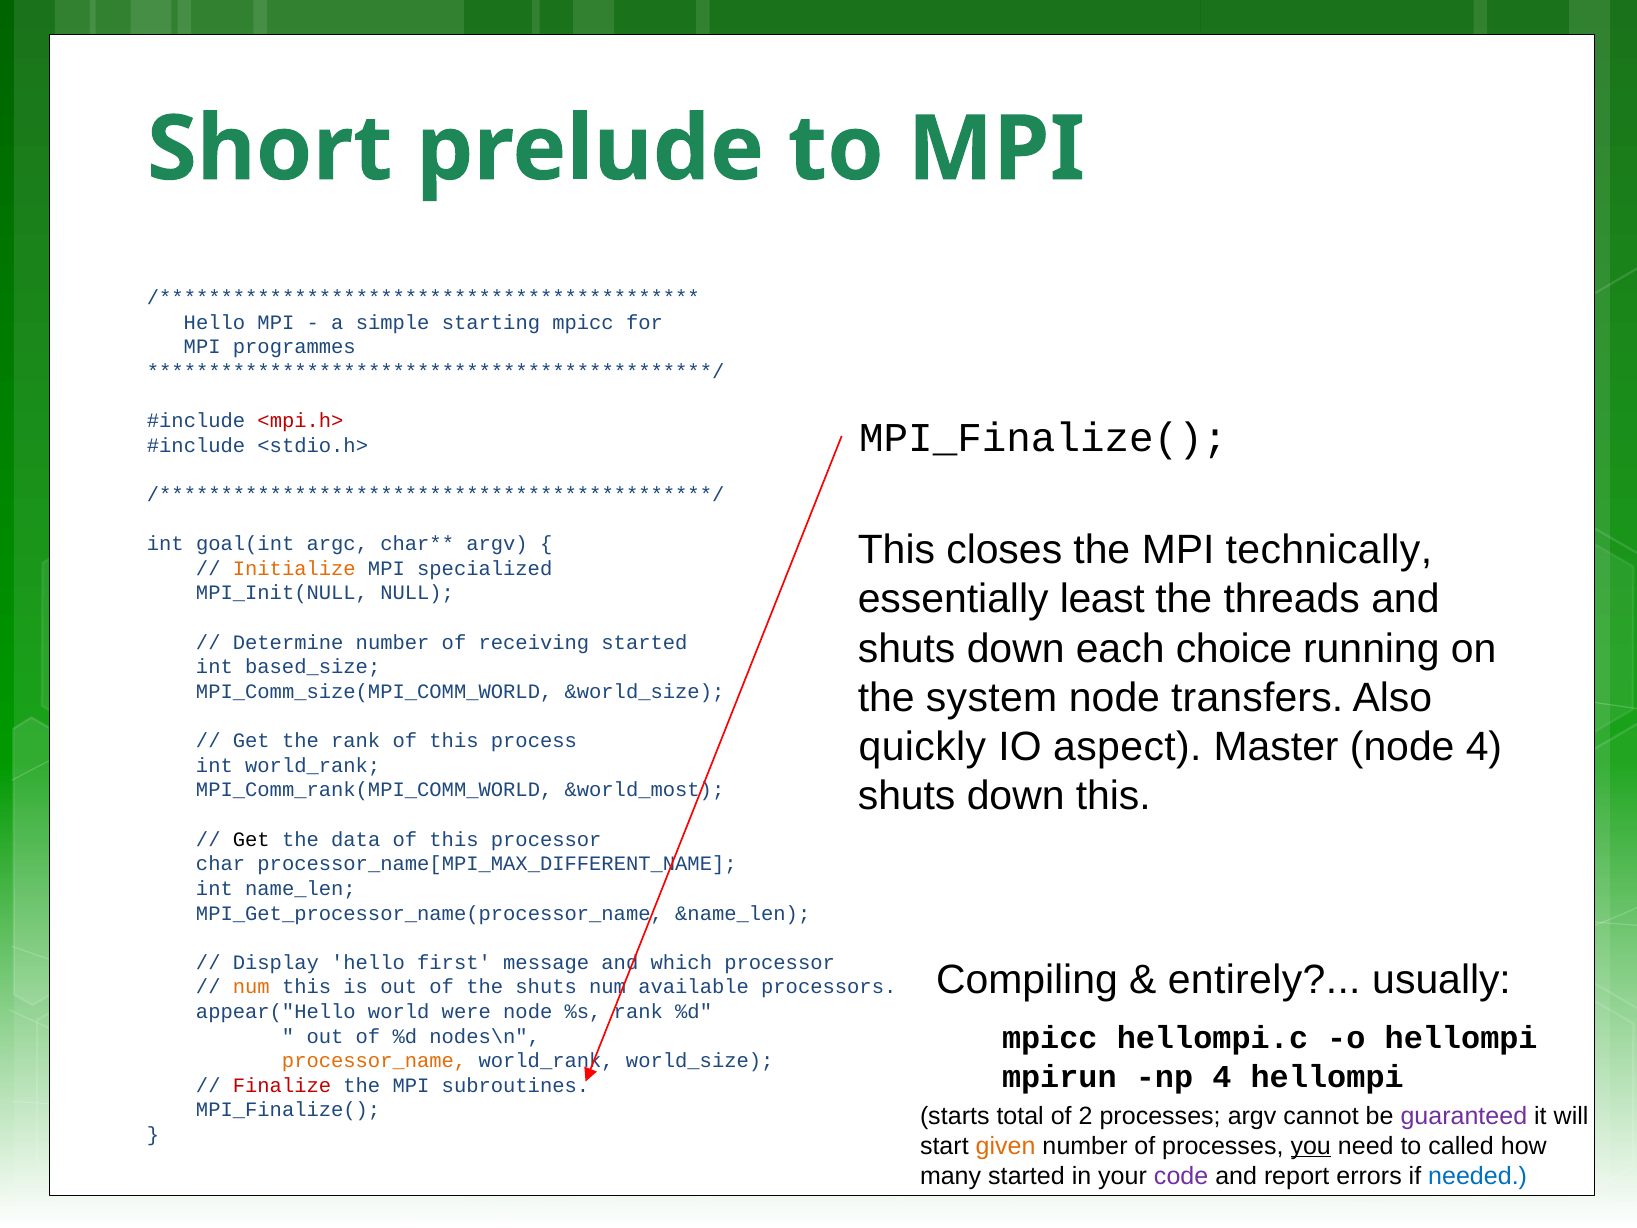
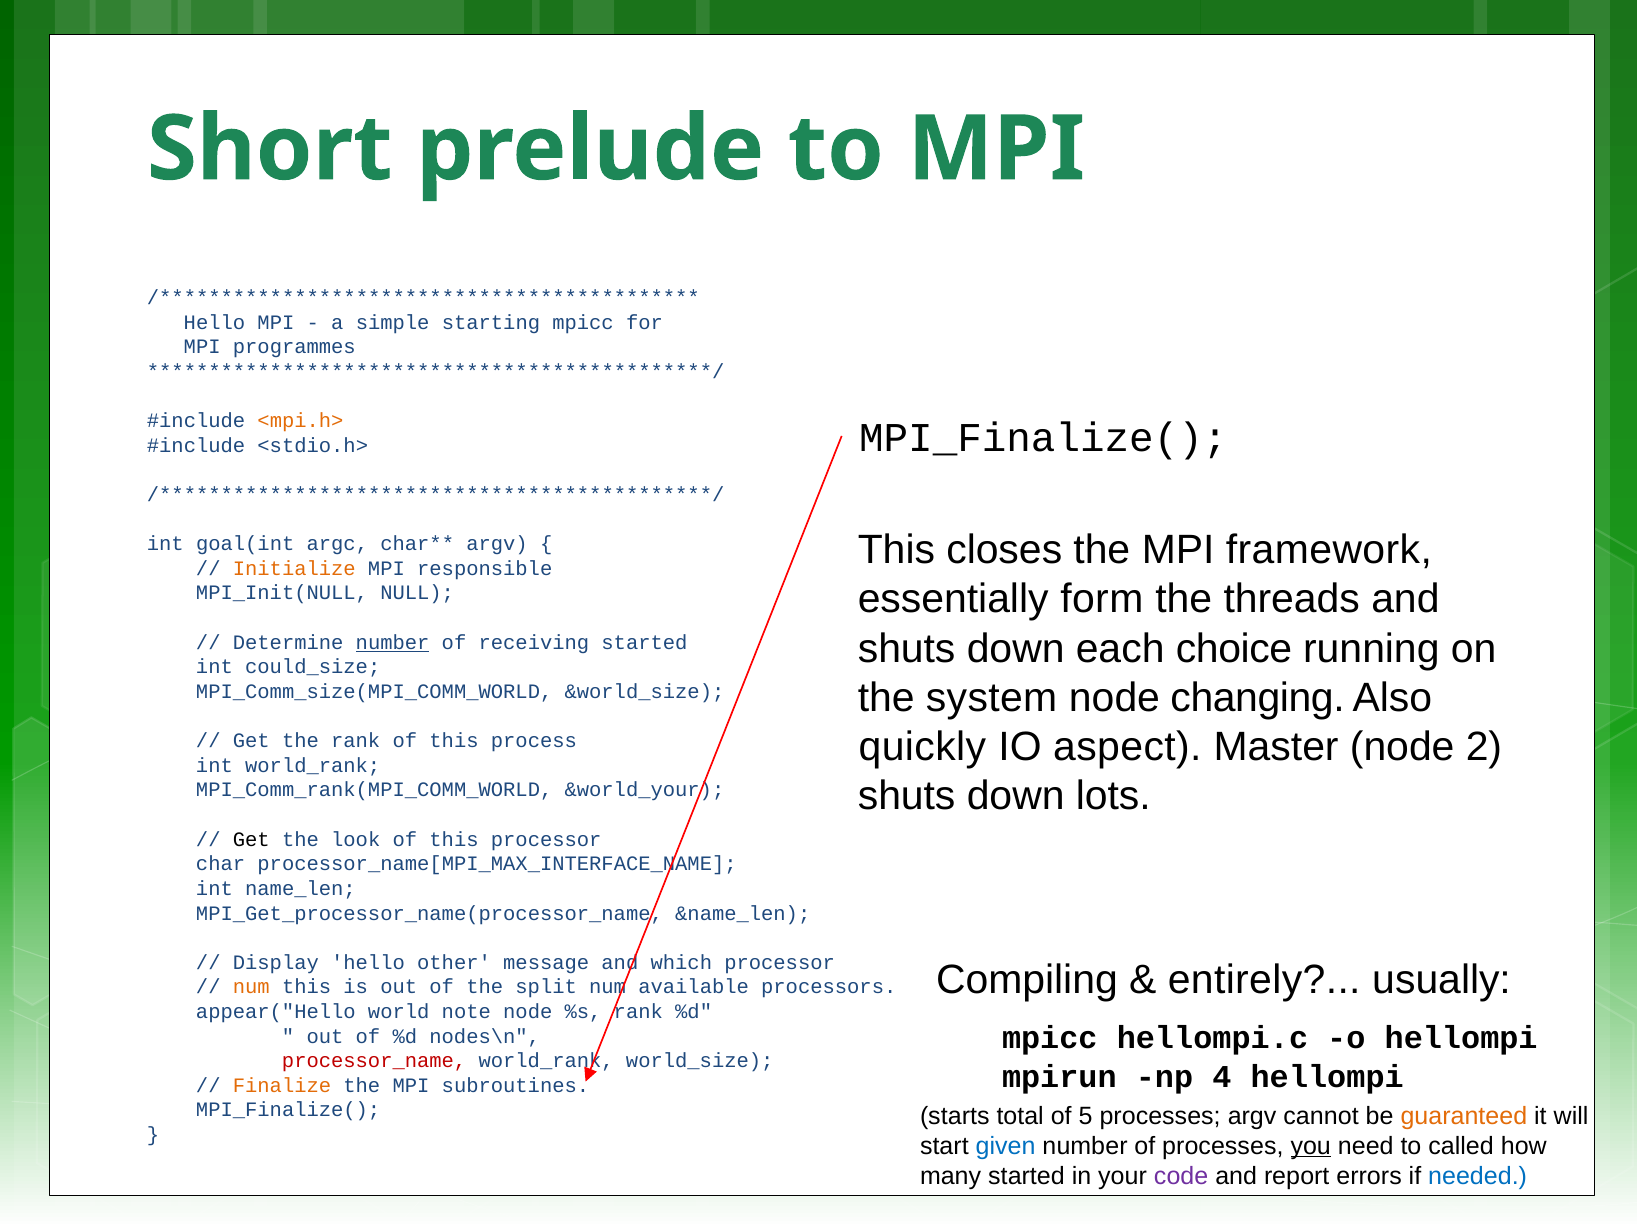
<mpi.h> colour: red -> orange
technically: technically -> framework
specialized: specialized -> responsible
least: least -> form
number at (393, 642) underline: none -> present
based_size: based_size -> could_size
transfers: transfers -> changing
node 4: 4 -> 2
down this: this -> lots
&world_most: &world_most -> &world_your
data: data -> look
processor_name[MPI_MAX_DIFFERENT_NAME: processor_name[MPI_MAX_DIFFERENT_NAME -> processor_name[MPI_MAX_INTERFACE_NAME
first: first -> other
the shuts: shuts -> split
were: were -> note
processor_name colour: orange -> red
Finalize colour: red -> orange
2: 2 -> 5
guaranteed colour: purple -> orange
given colour: orange -> blue
